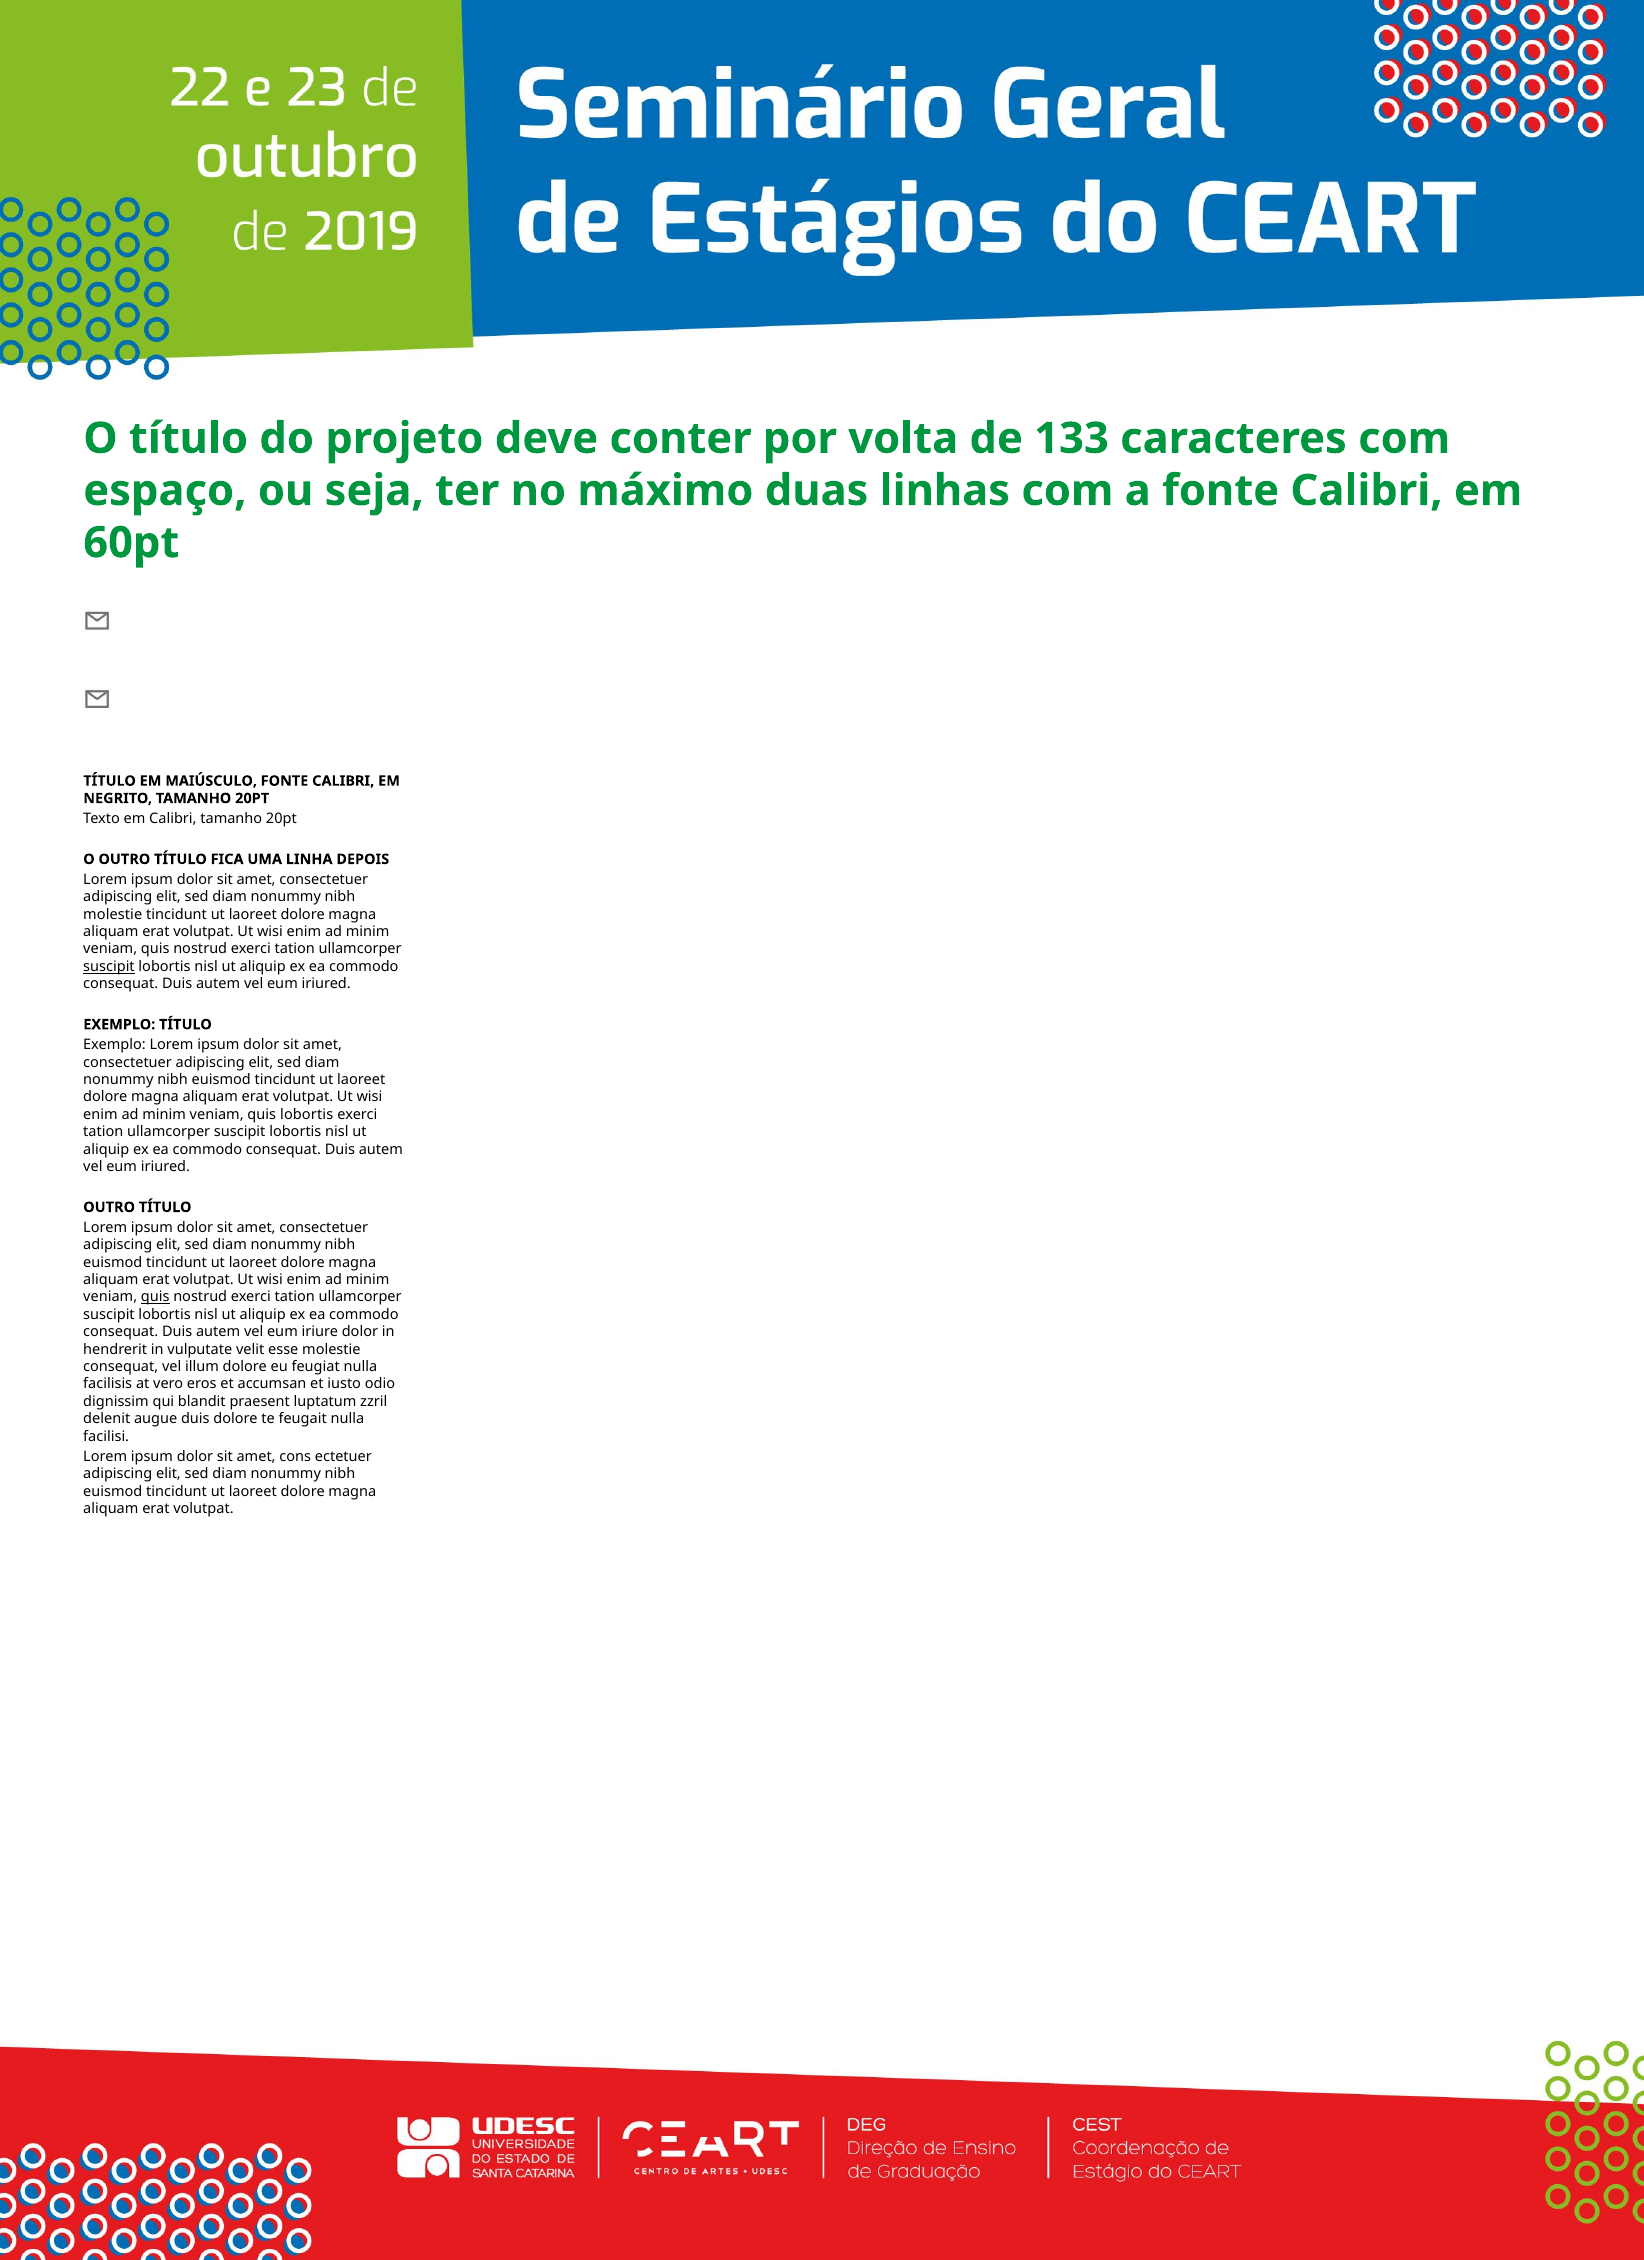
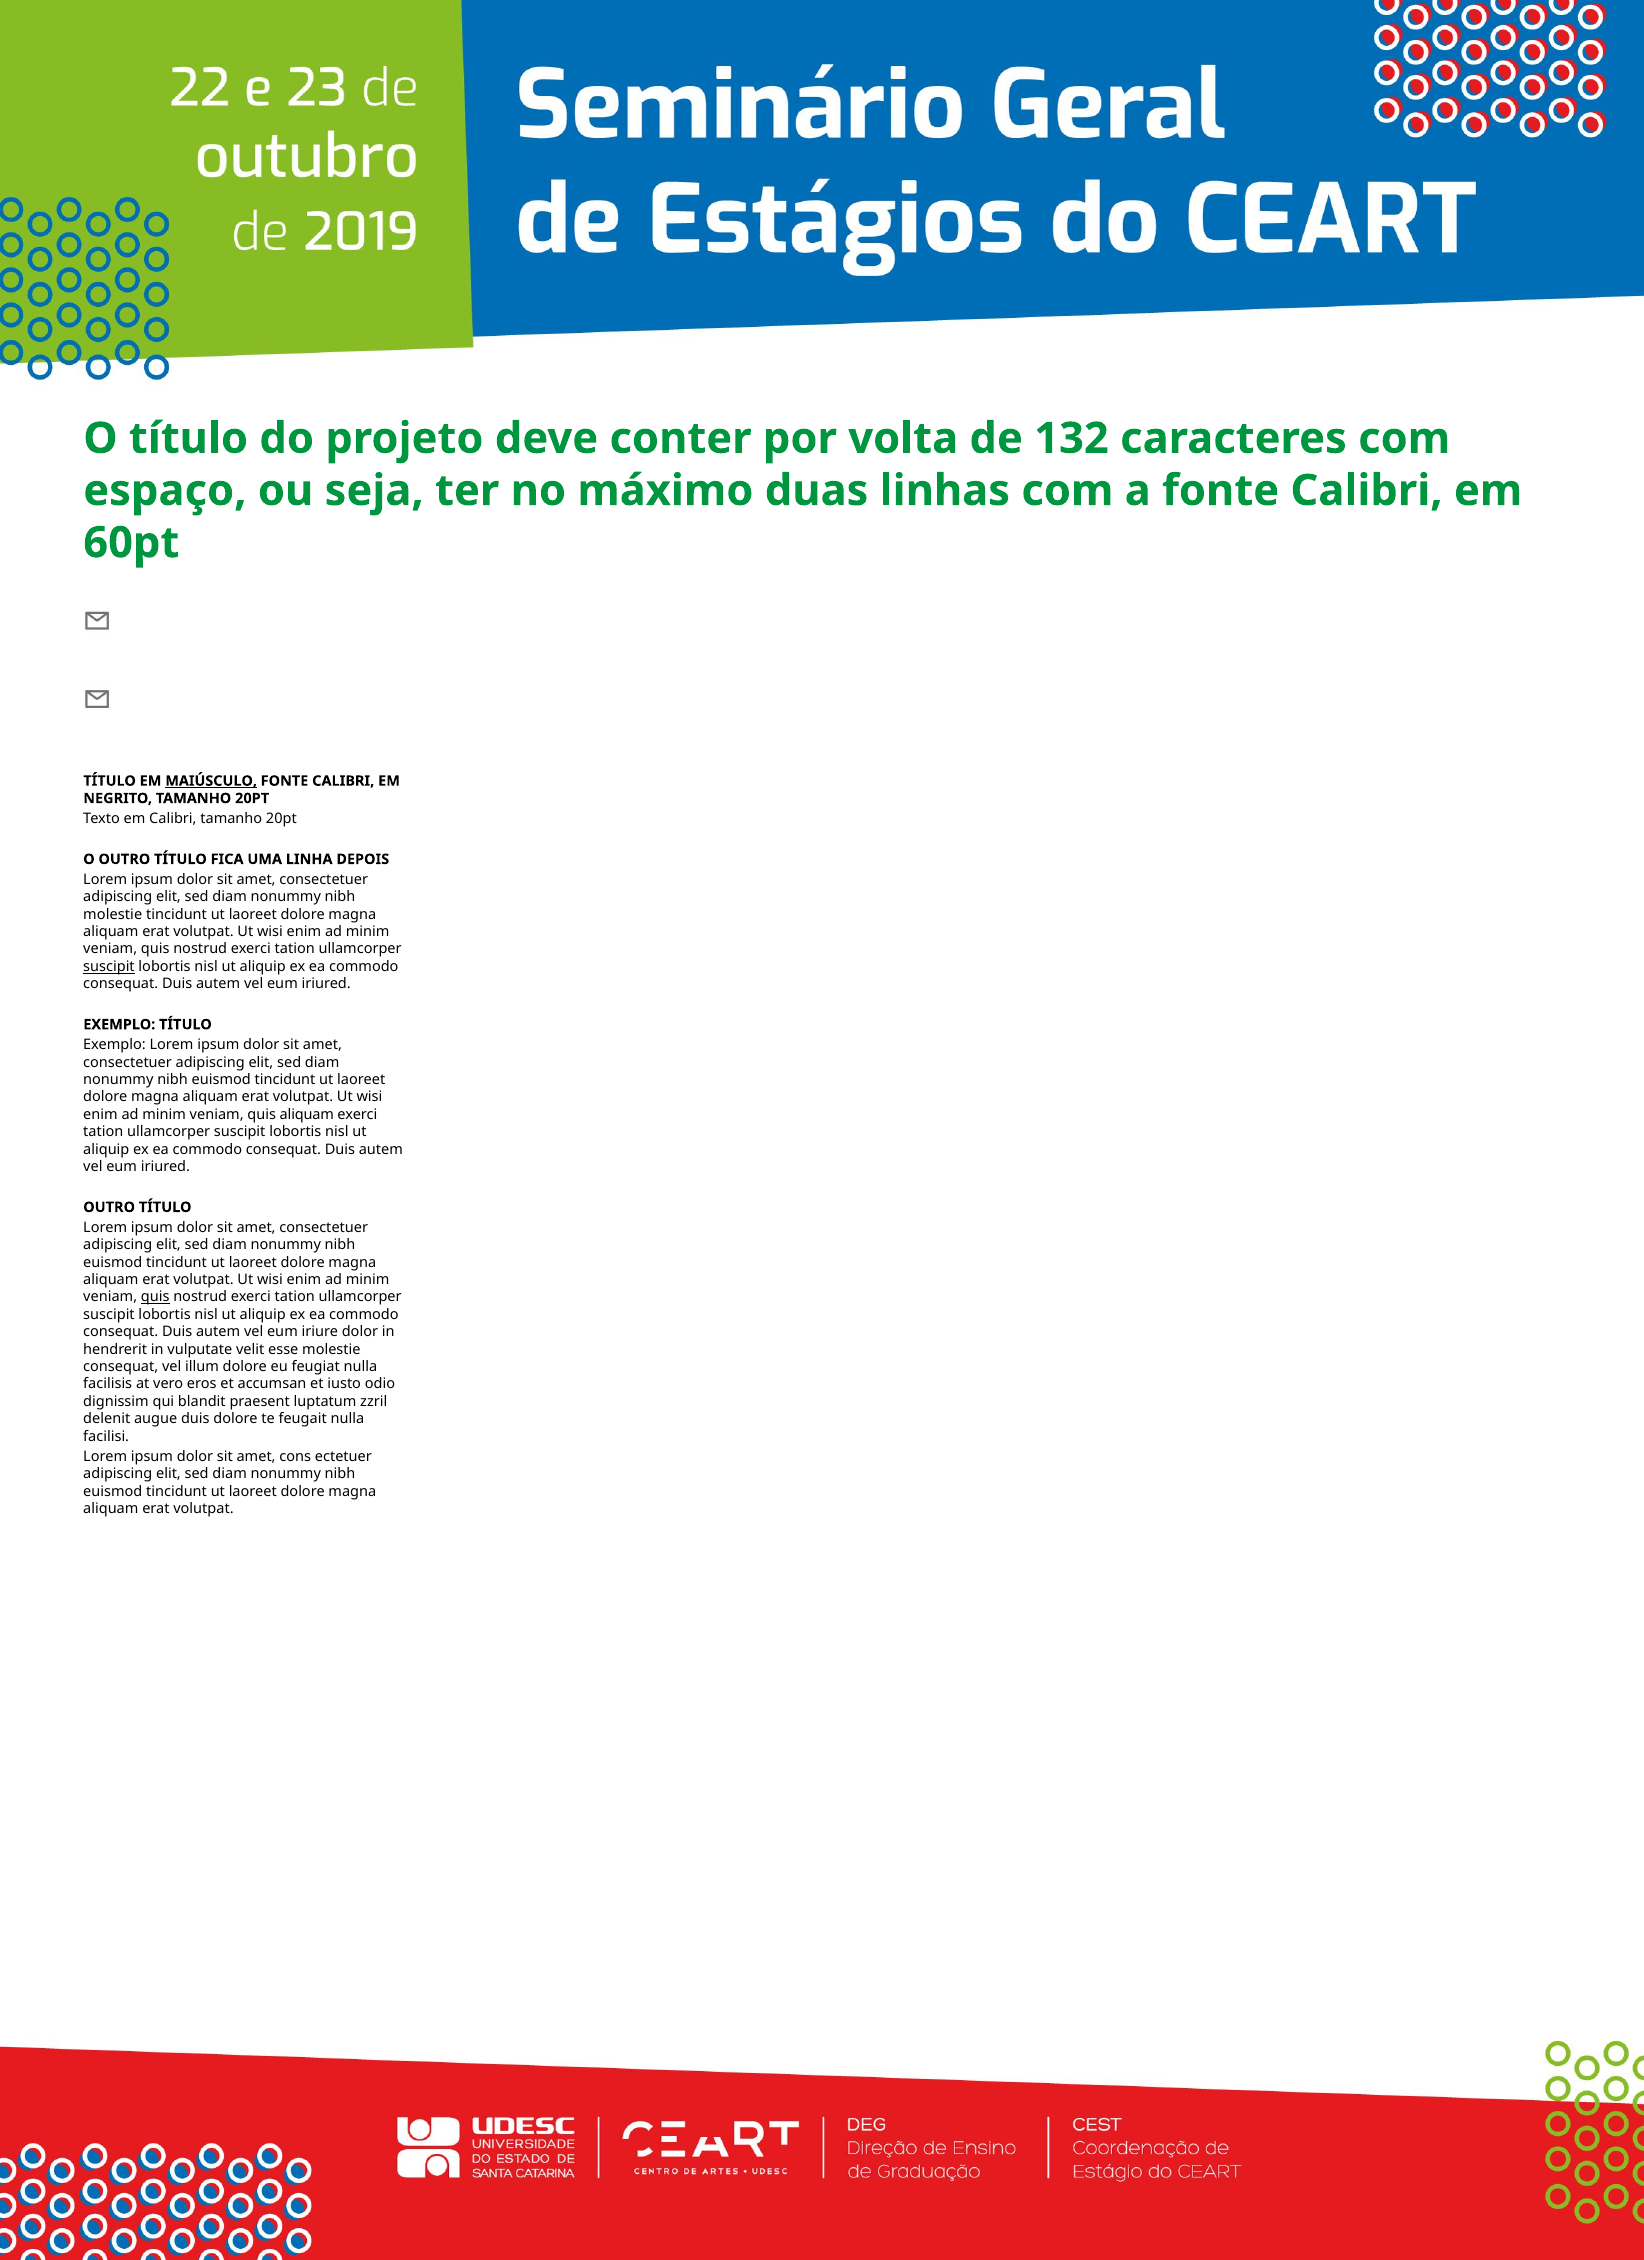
133: 133 -> 132
MAIÚSCULO underline: none -> present
quis lobortis: lobortis -> aliquam
